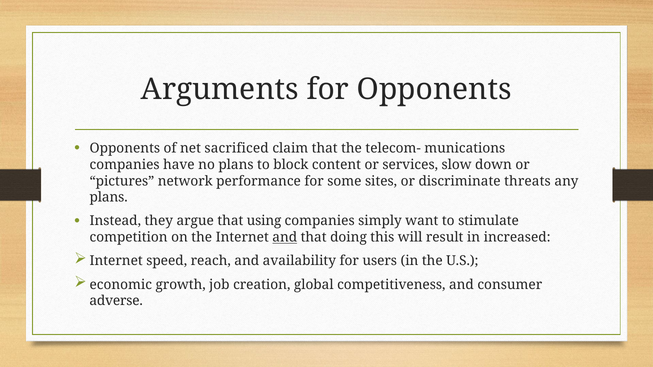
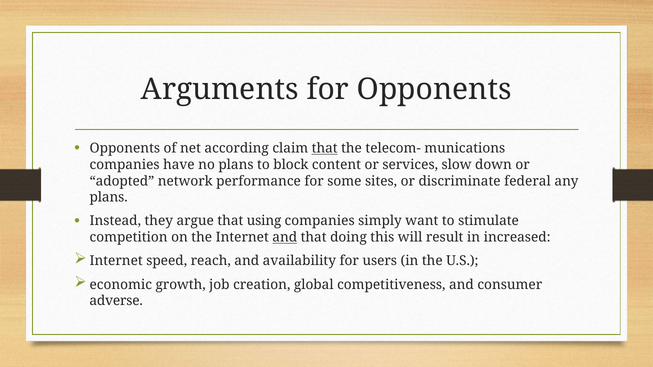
sacrificed: sacrificed -> according
that at (325, 149) underline: none -> present
pictures: pictures -> adopted
threats: threats -> federal
